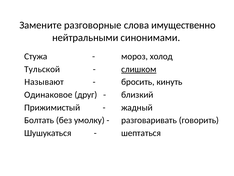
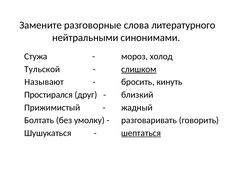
имущественно: имущественно -> литературного
Одинаковое: Одинаковое -> Простирался
шептаться underline: none -> present
